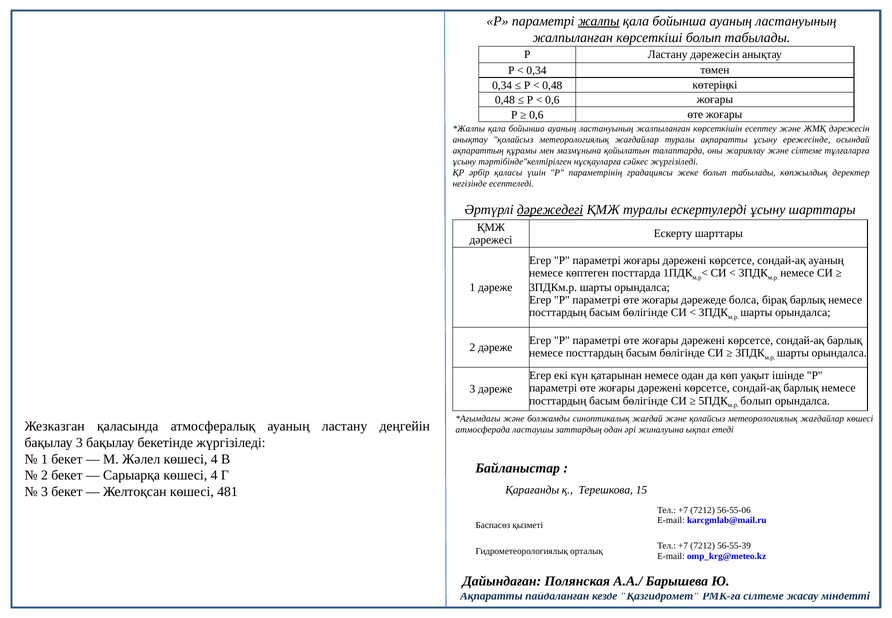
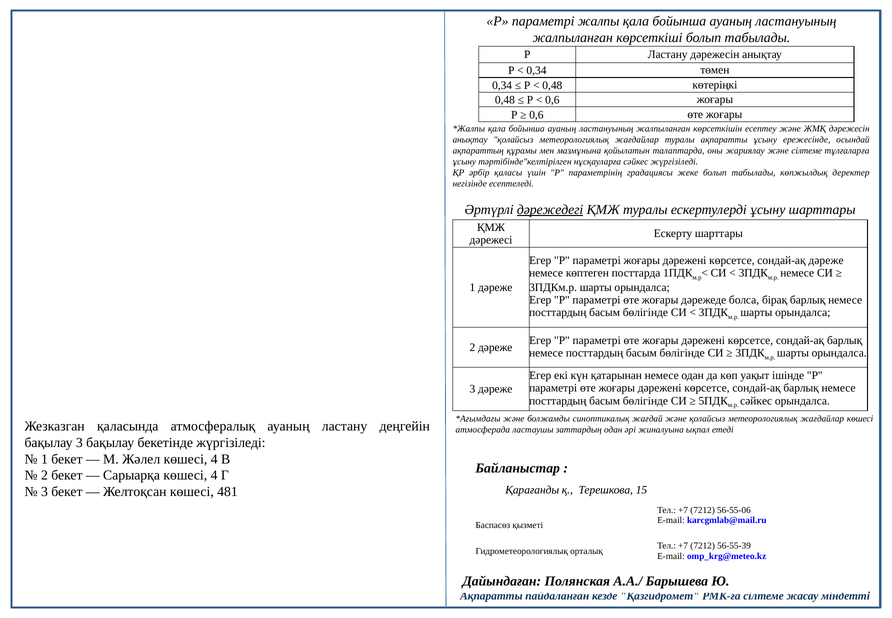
жалпы underline: present -> none
сондай-ақ ауаның: ауаның -> дәреже
болып at (756, 400): болып -> сәйкес
